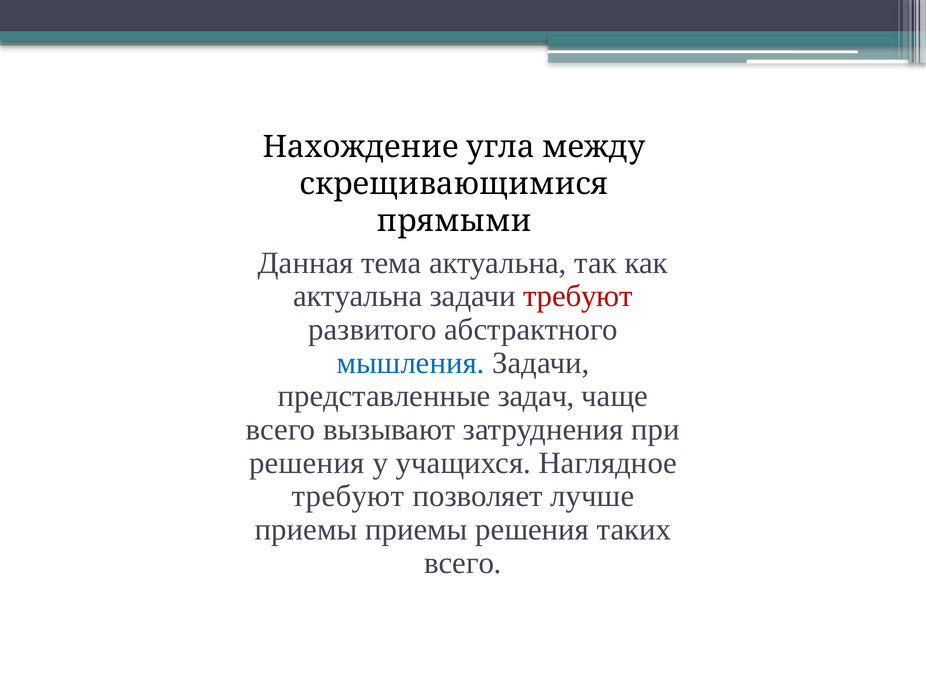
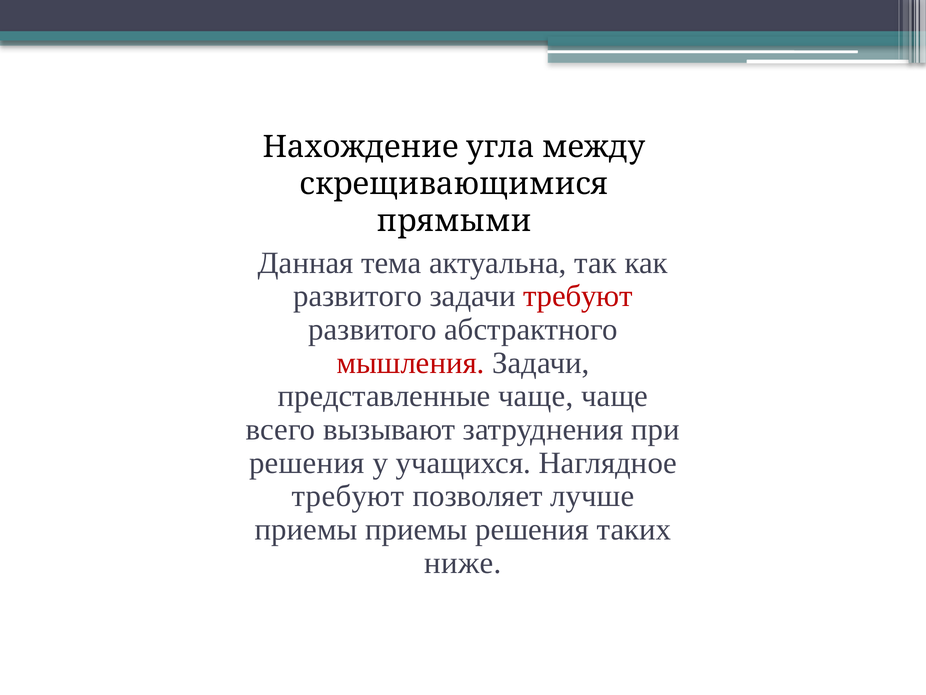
актуальна at (358, 296): актуальна -> развитого
мышления colour: blue -> red
представленные задач: задач -> чаще
всего at (463, 563): всего -> ниже
